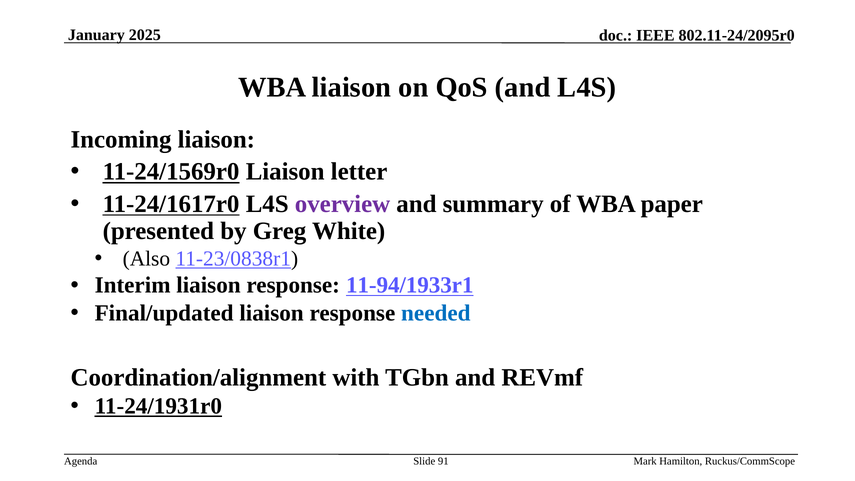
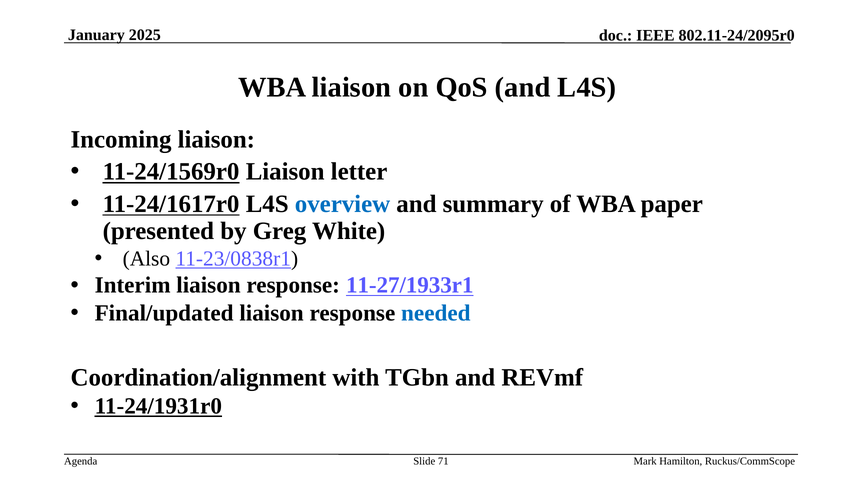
overview colour: purple -> blue
11-94/1933r1: 11-94/1933r1 -> 11-27/1933r1
91: 91 -> 71
